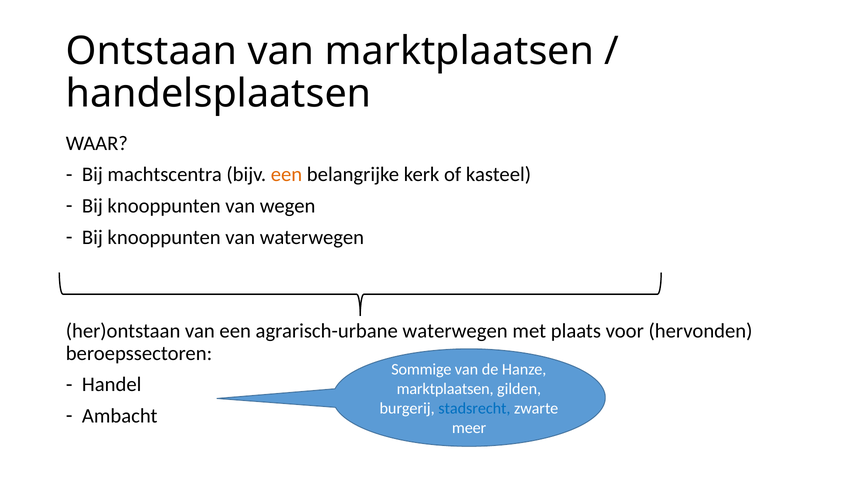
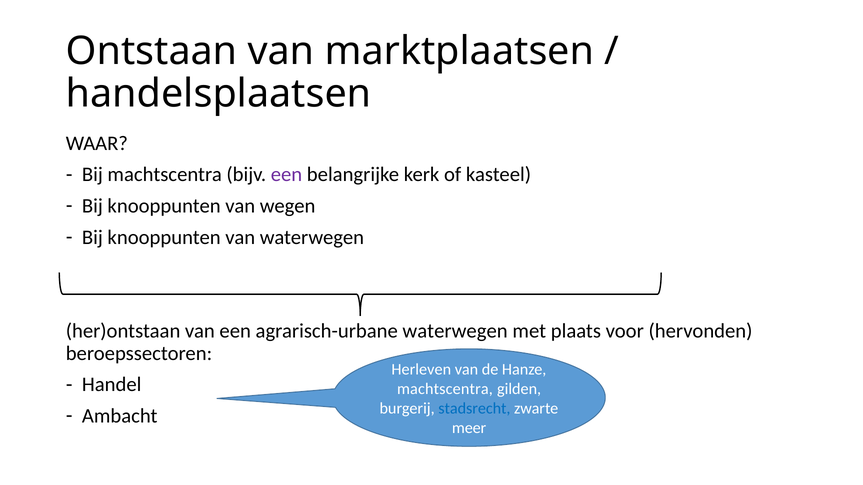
een at (286, 175) colour: orange -> purple
Sommige: Sommige -> Herleven
marktplaatsen at (445, 389): marktplaatsen -> machtscentra
